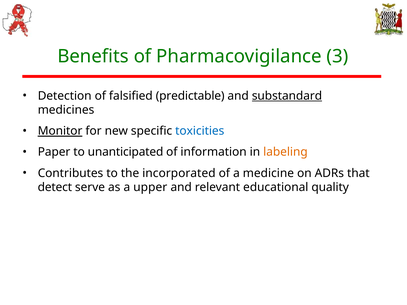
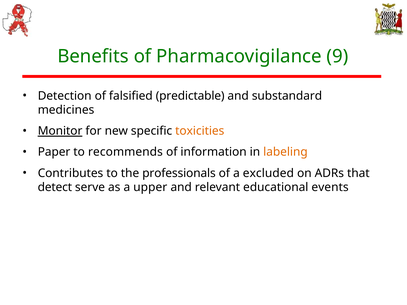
3: 3 -> 9
substandard underline: present -> none
toxicities colour: blue -> orange
unanticipated: unanticipated -> recommends
incorporated: incorporated -> professionals
medicine: medicine -> excluded
quality: quality -> events
